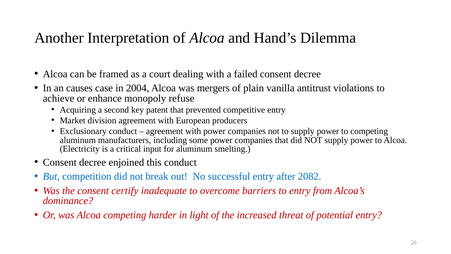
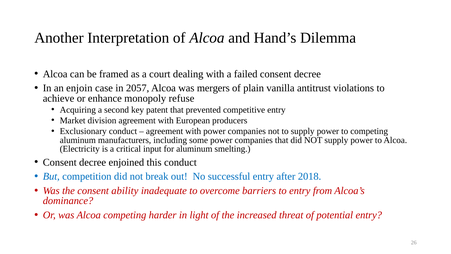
causes: causes -> enjoin
2004: 2004 -> 2057
2082: 2082 -> 2018
certify: certify -> ability
